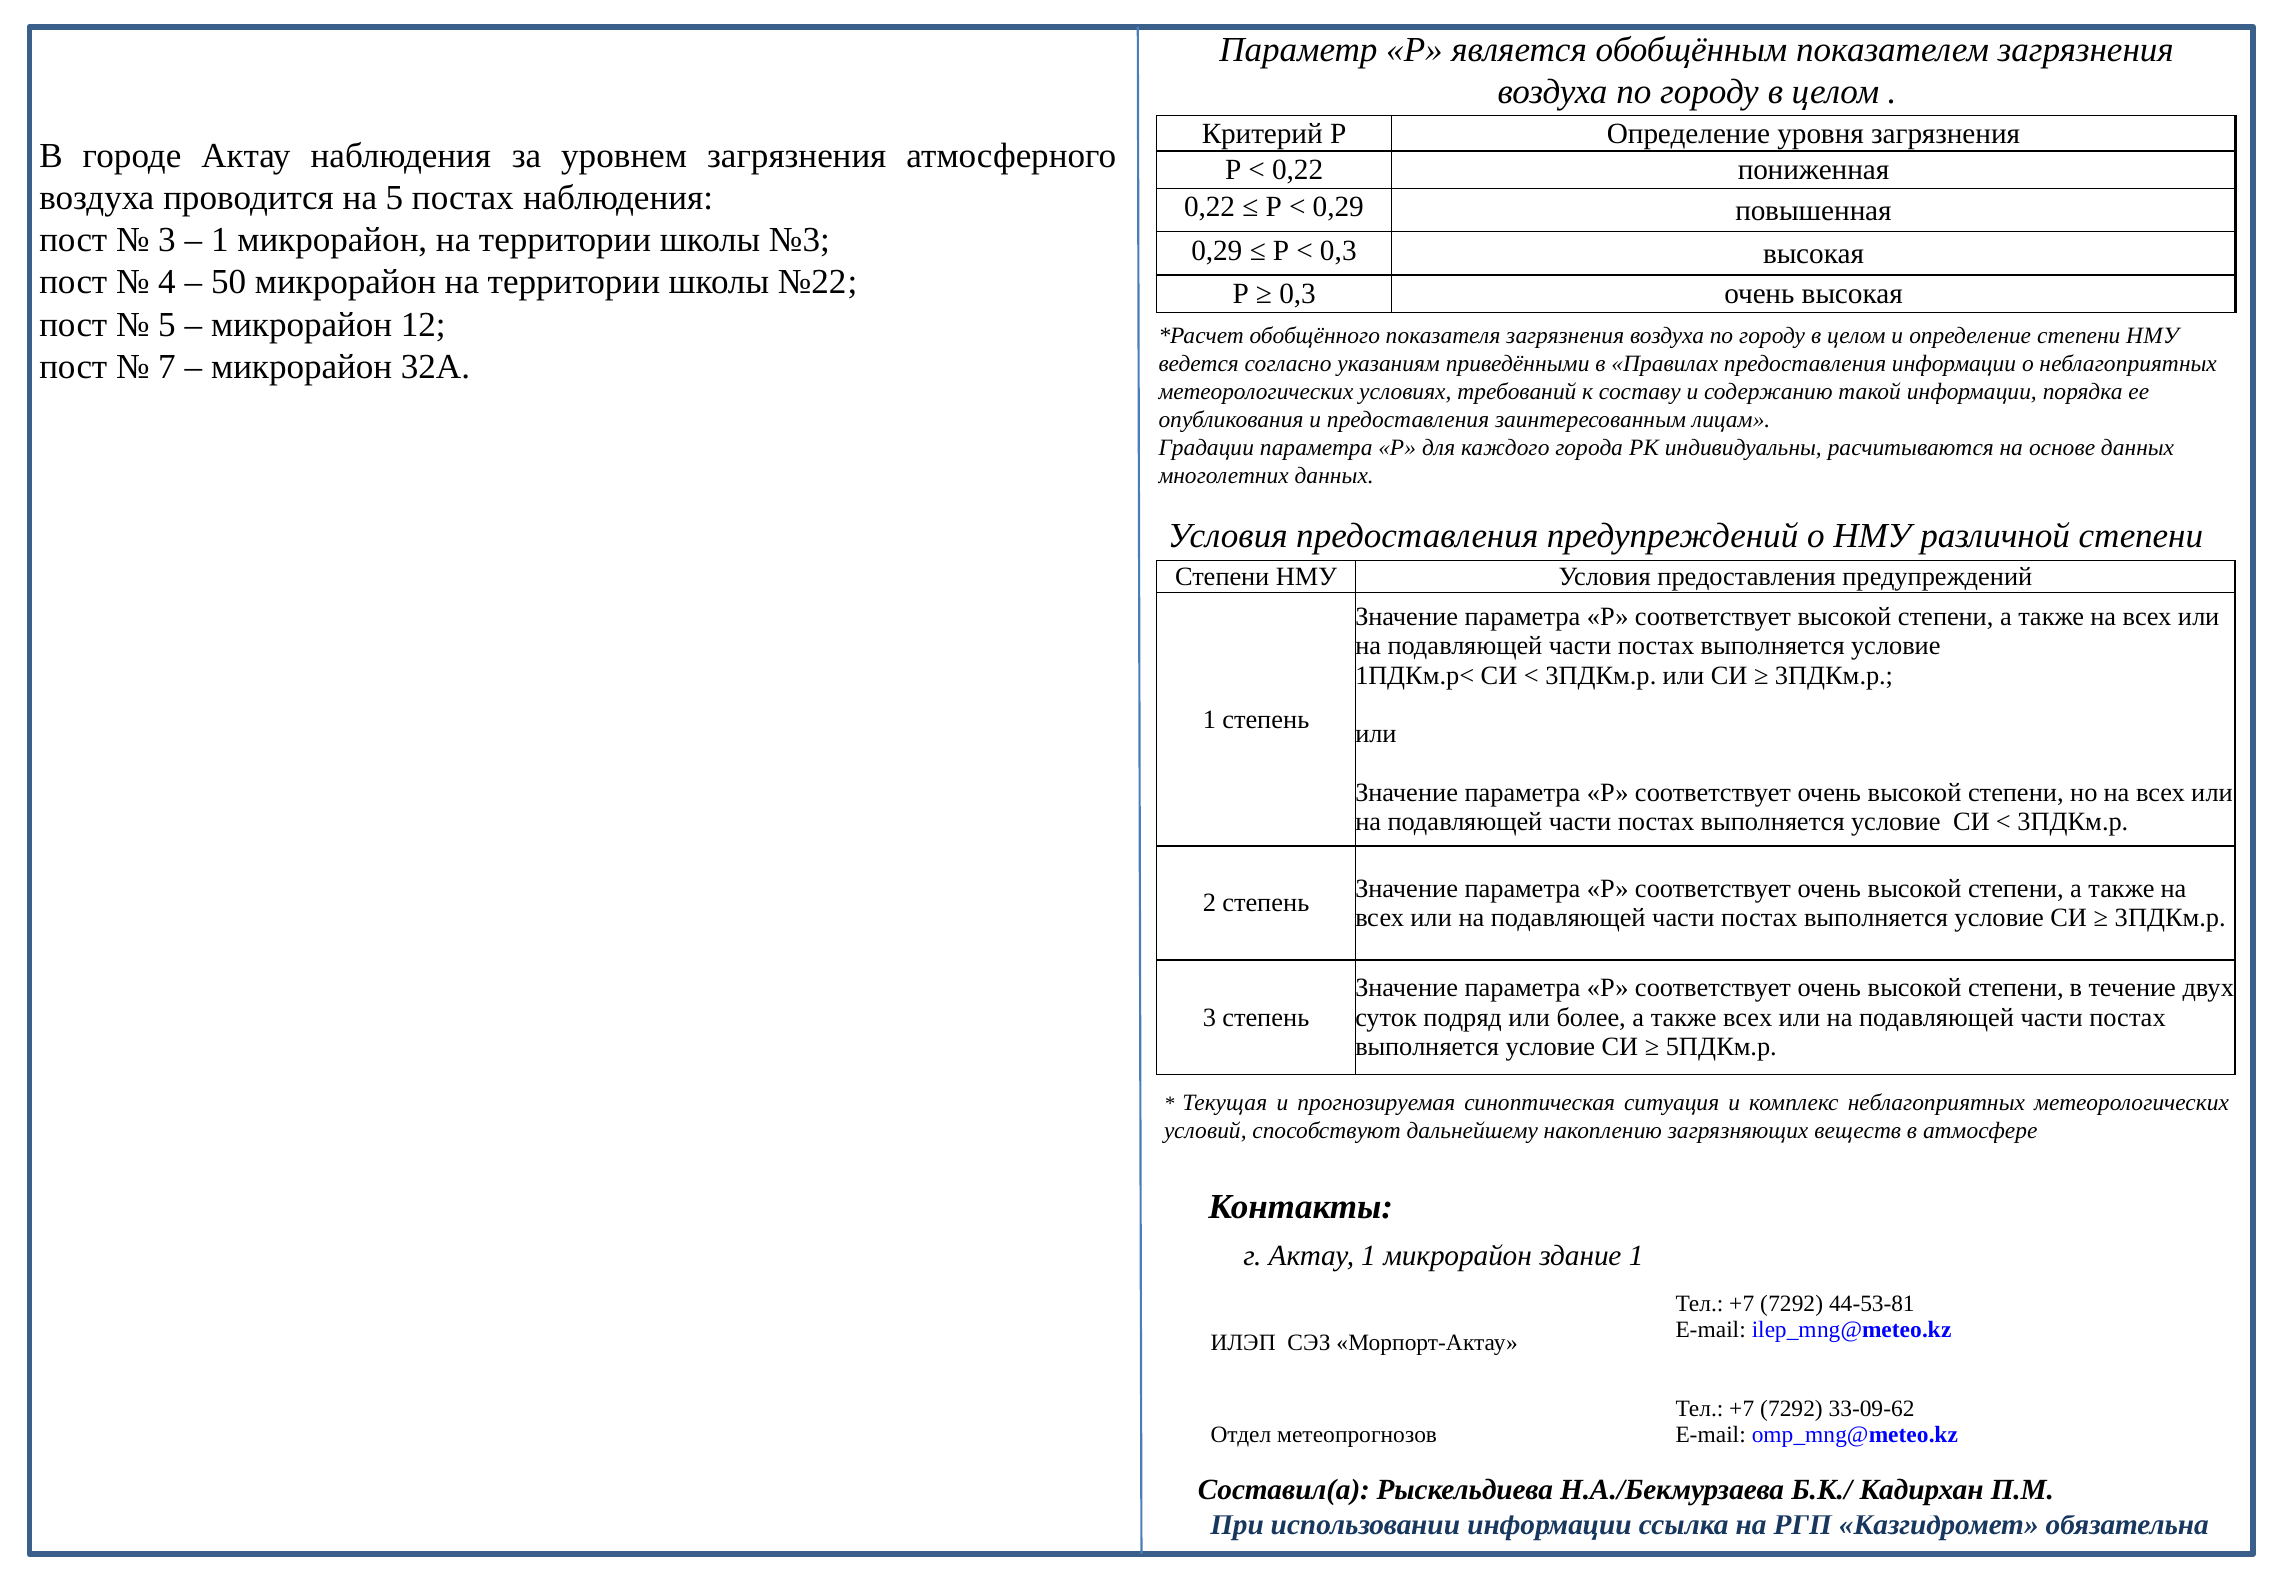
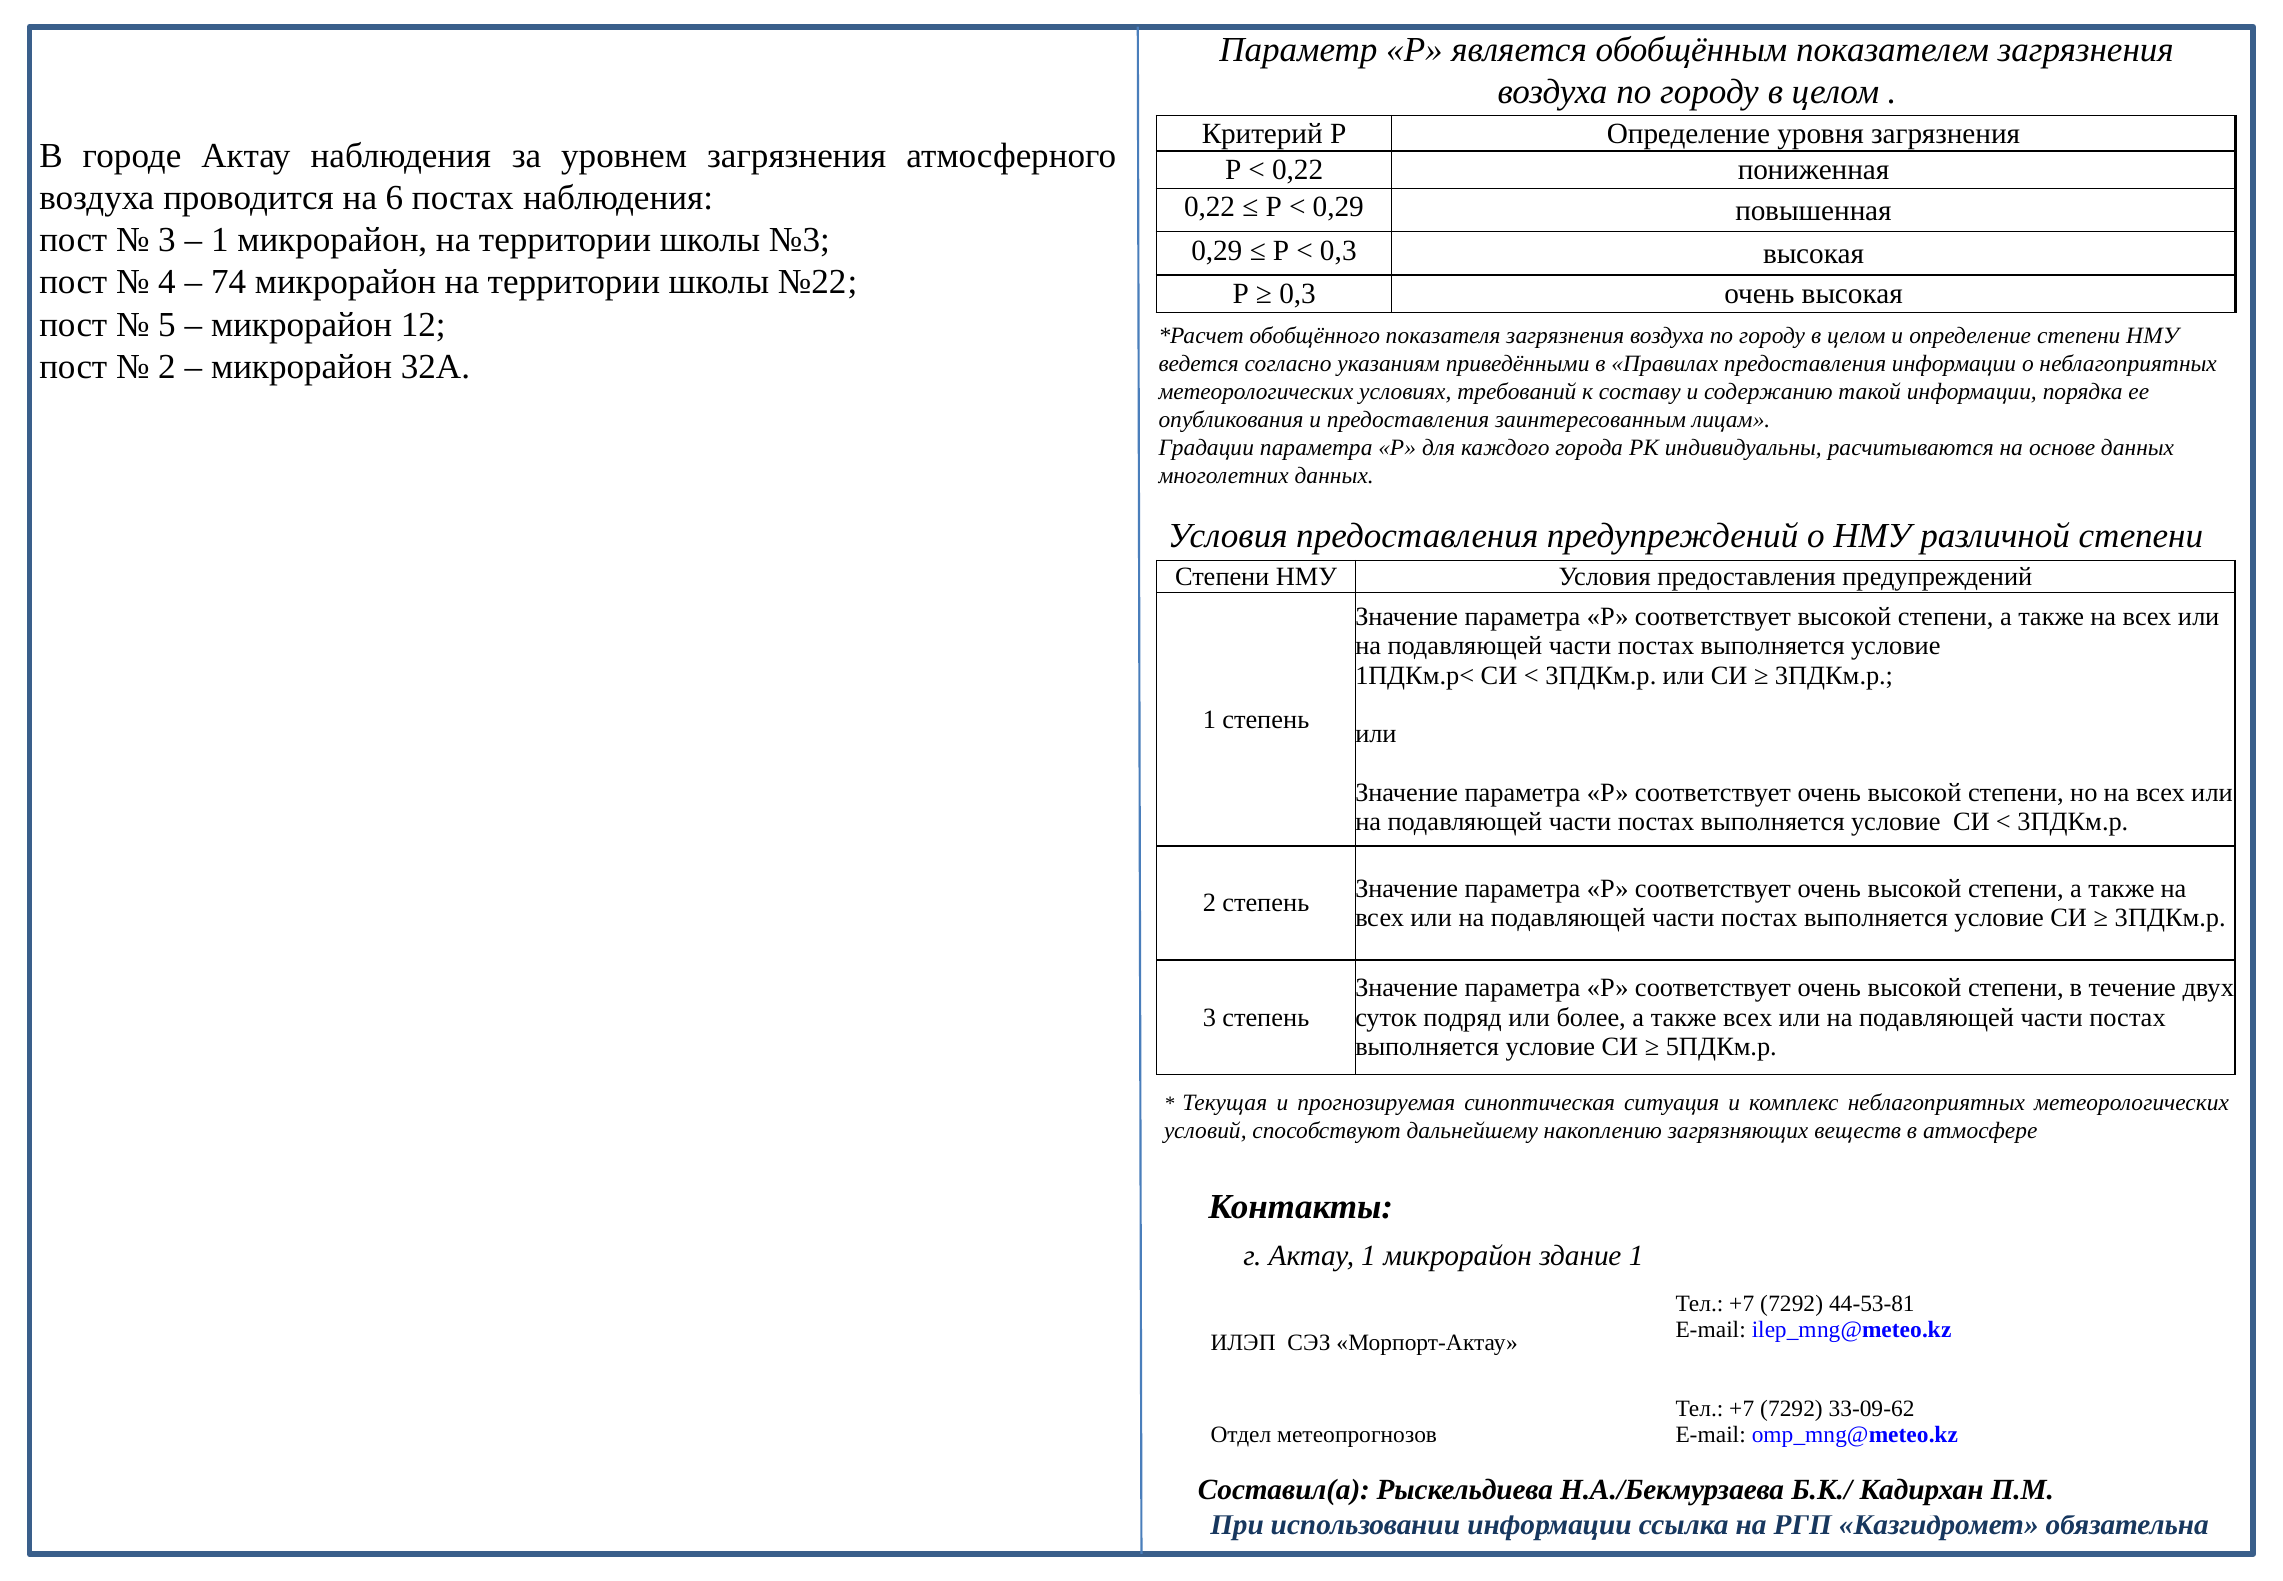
на 5: 5 -> 6
50: 50 -> 74
7 at (167, 367): 7 -> 2
